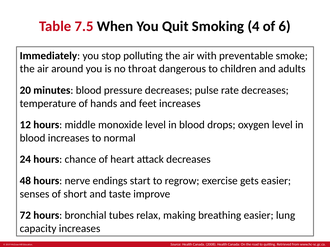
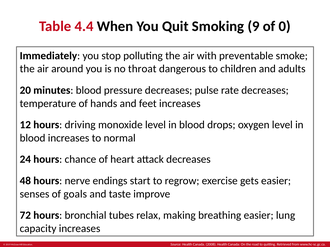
7.5: 7.5 -> 4.4
4: 4 -> 9
6: 6 -> 0
middle: middle -> driving
short: short -> goals
